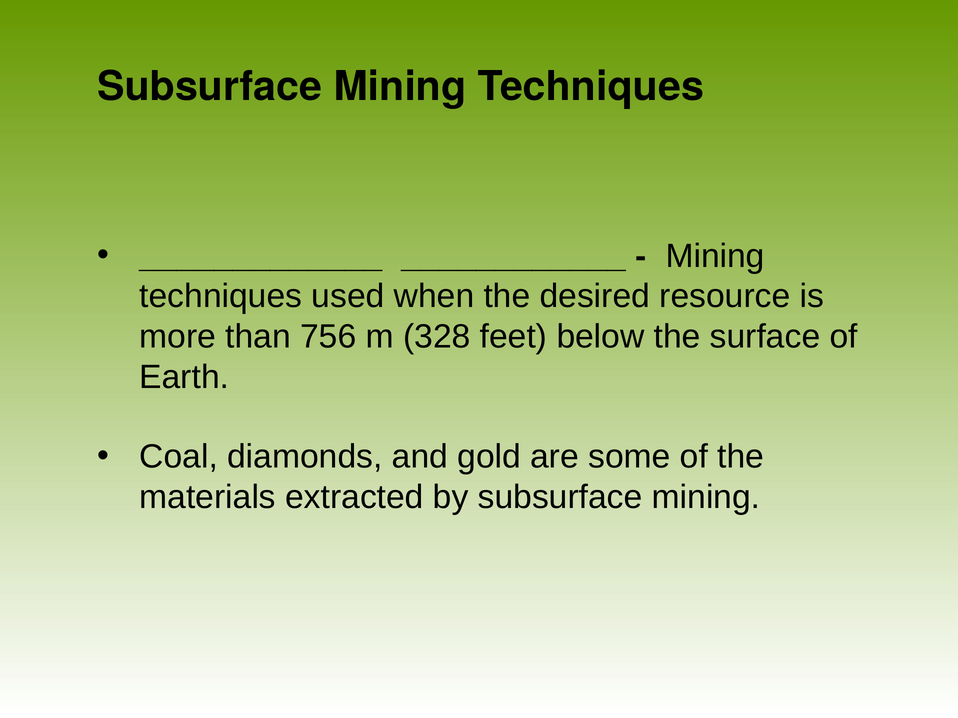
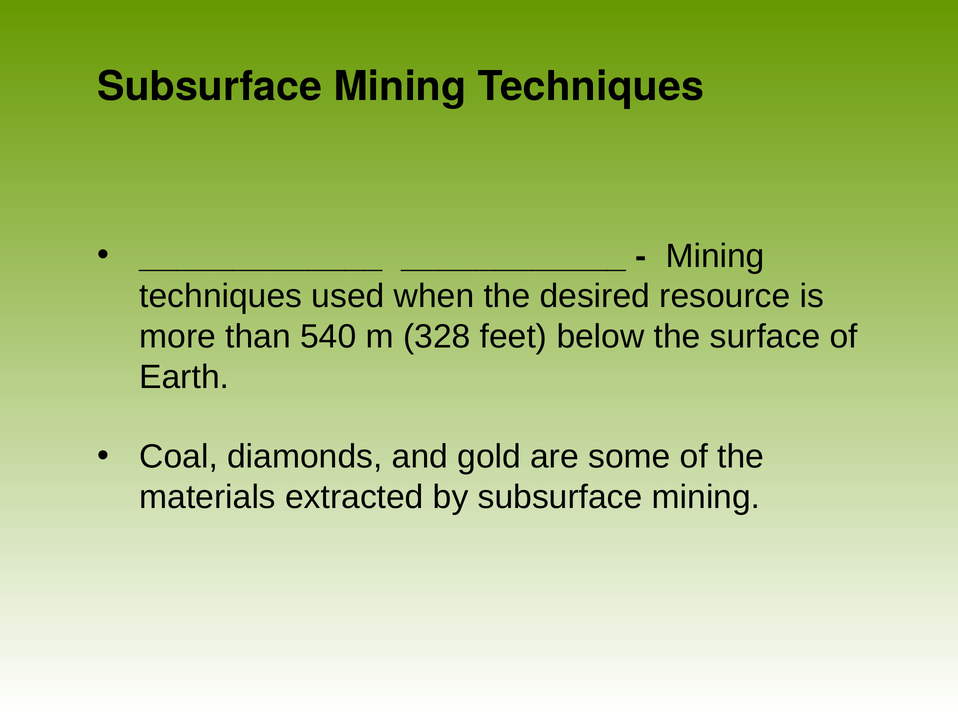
756: 756 -> 540
